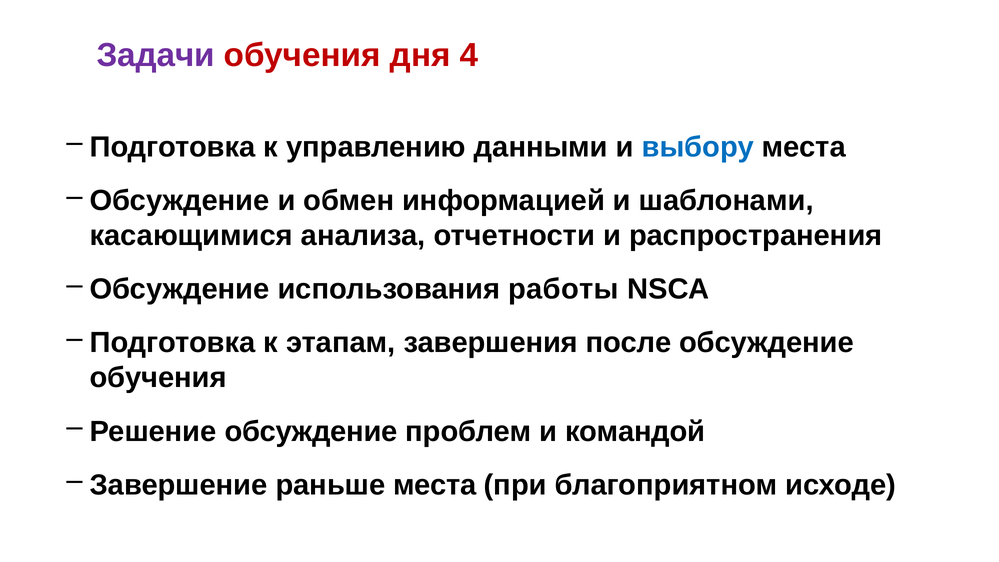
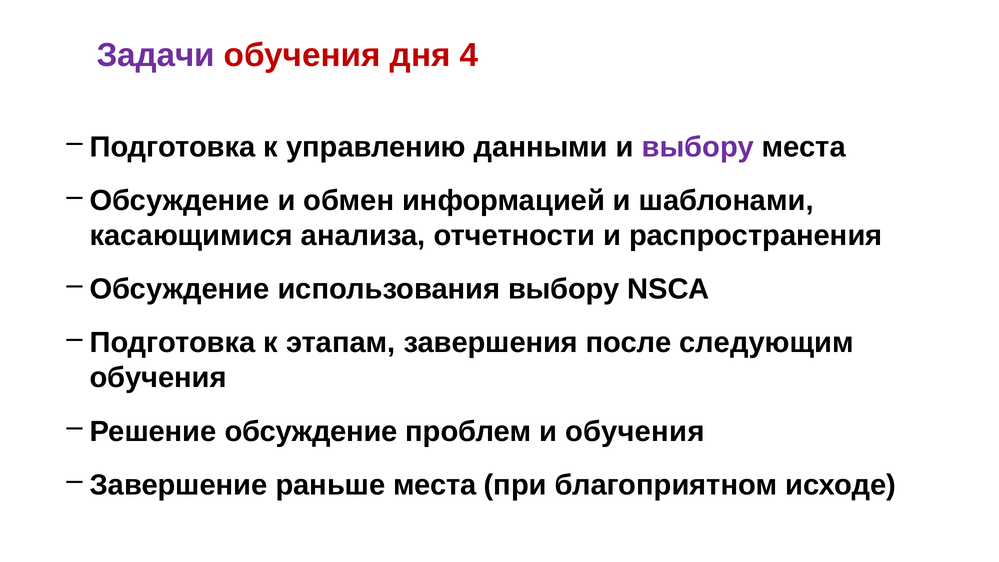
выбору at (698, 147) colour: blue -> purple
использования работы: работы -> выбору
после обсуждение: обсуждение -> следующим
и командой: командой -> обучения
